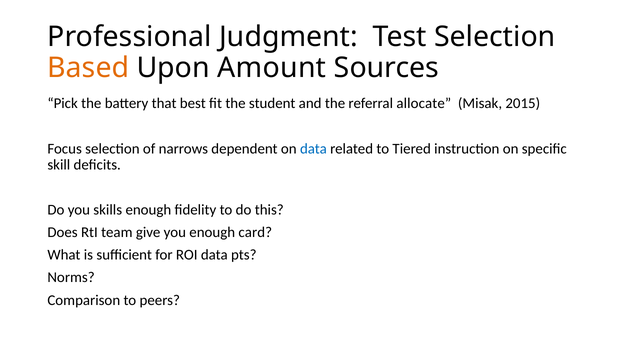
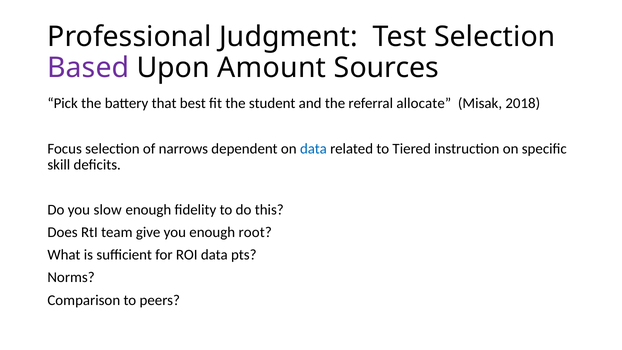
Based colour: orange -> purple
2015: 2015 -> 2018
skills: skills -> slow
card: card -> root
